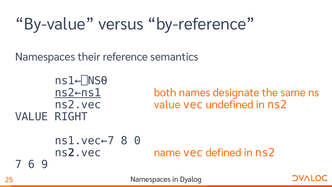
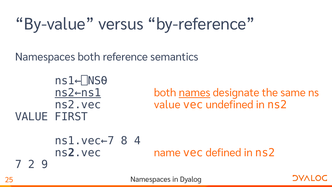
Namespaces their: their -> both
names underline: none -> present
RIGHT: RIGHT -> FIRST
0: 0 -> 4
6: 6 -> 2
